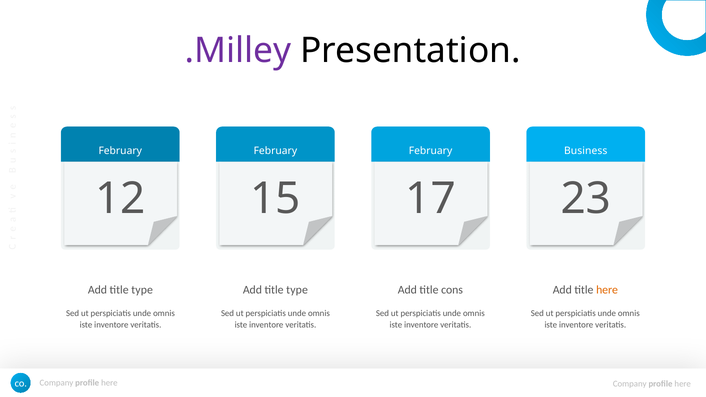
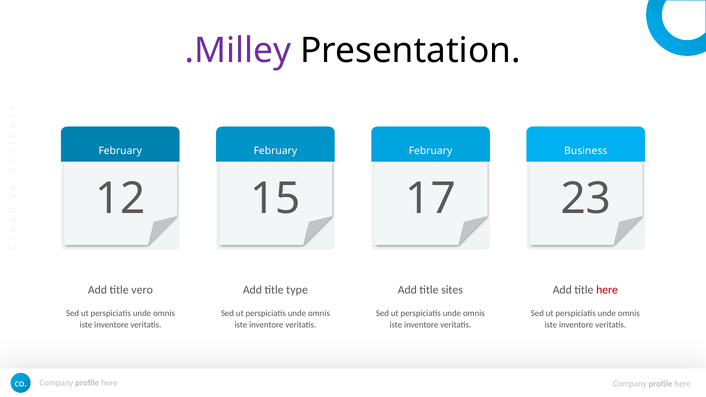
type at (142, 290): type -> vero
cons: cons -> sites
here at (607, 290) colour: orange -> red
